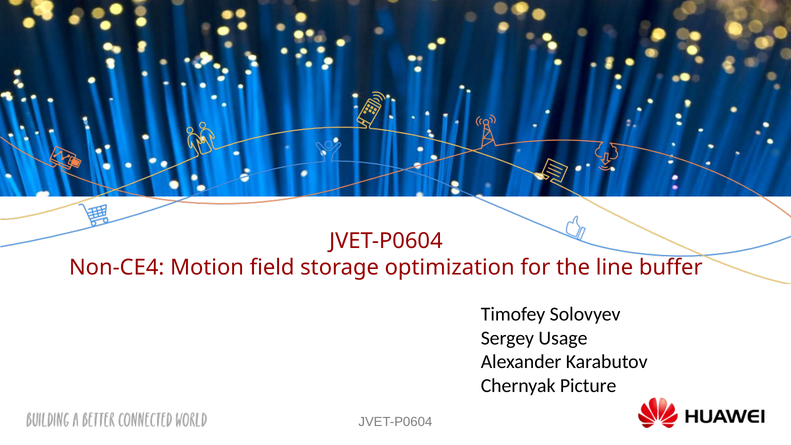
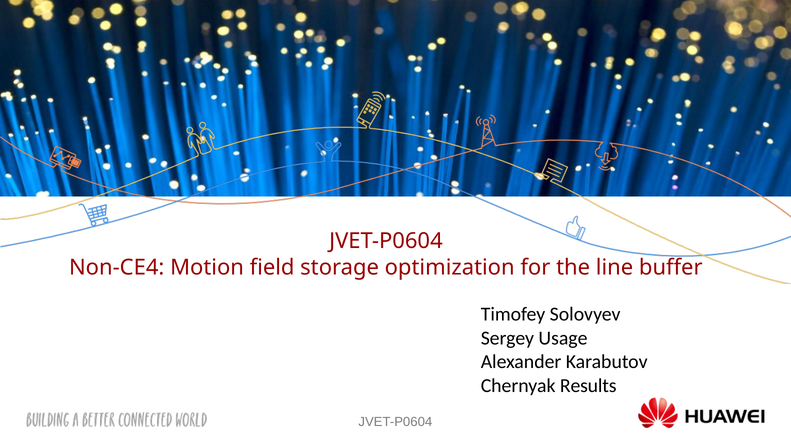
Picture: Picture -> Results
